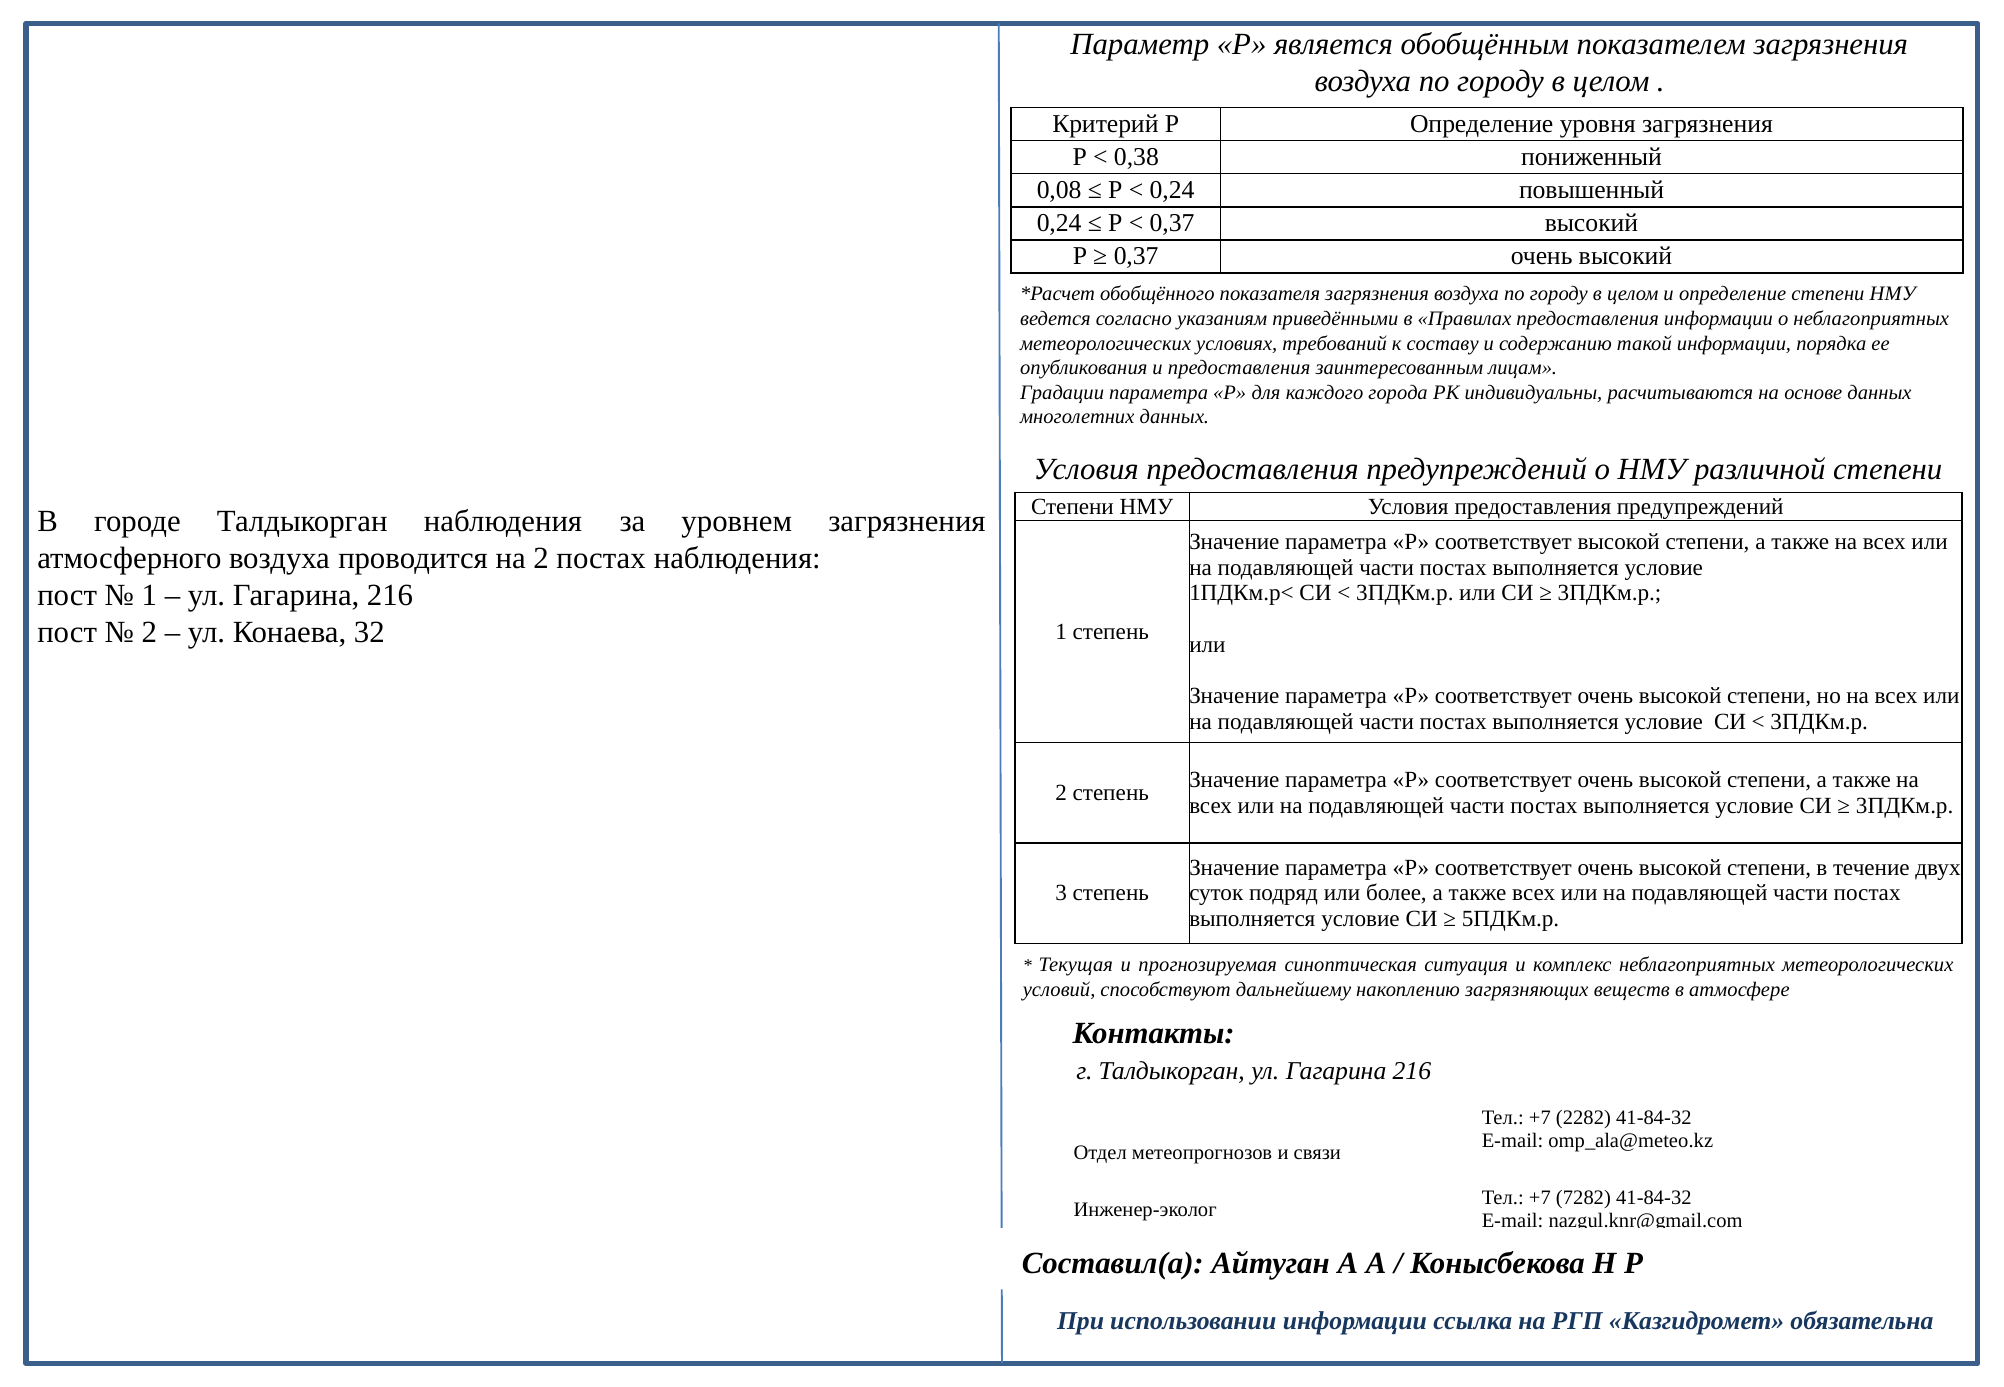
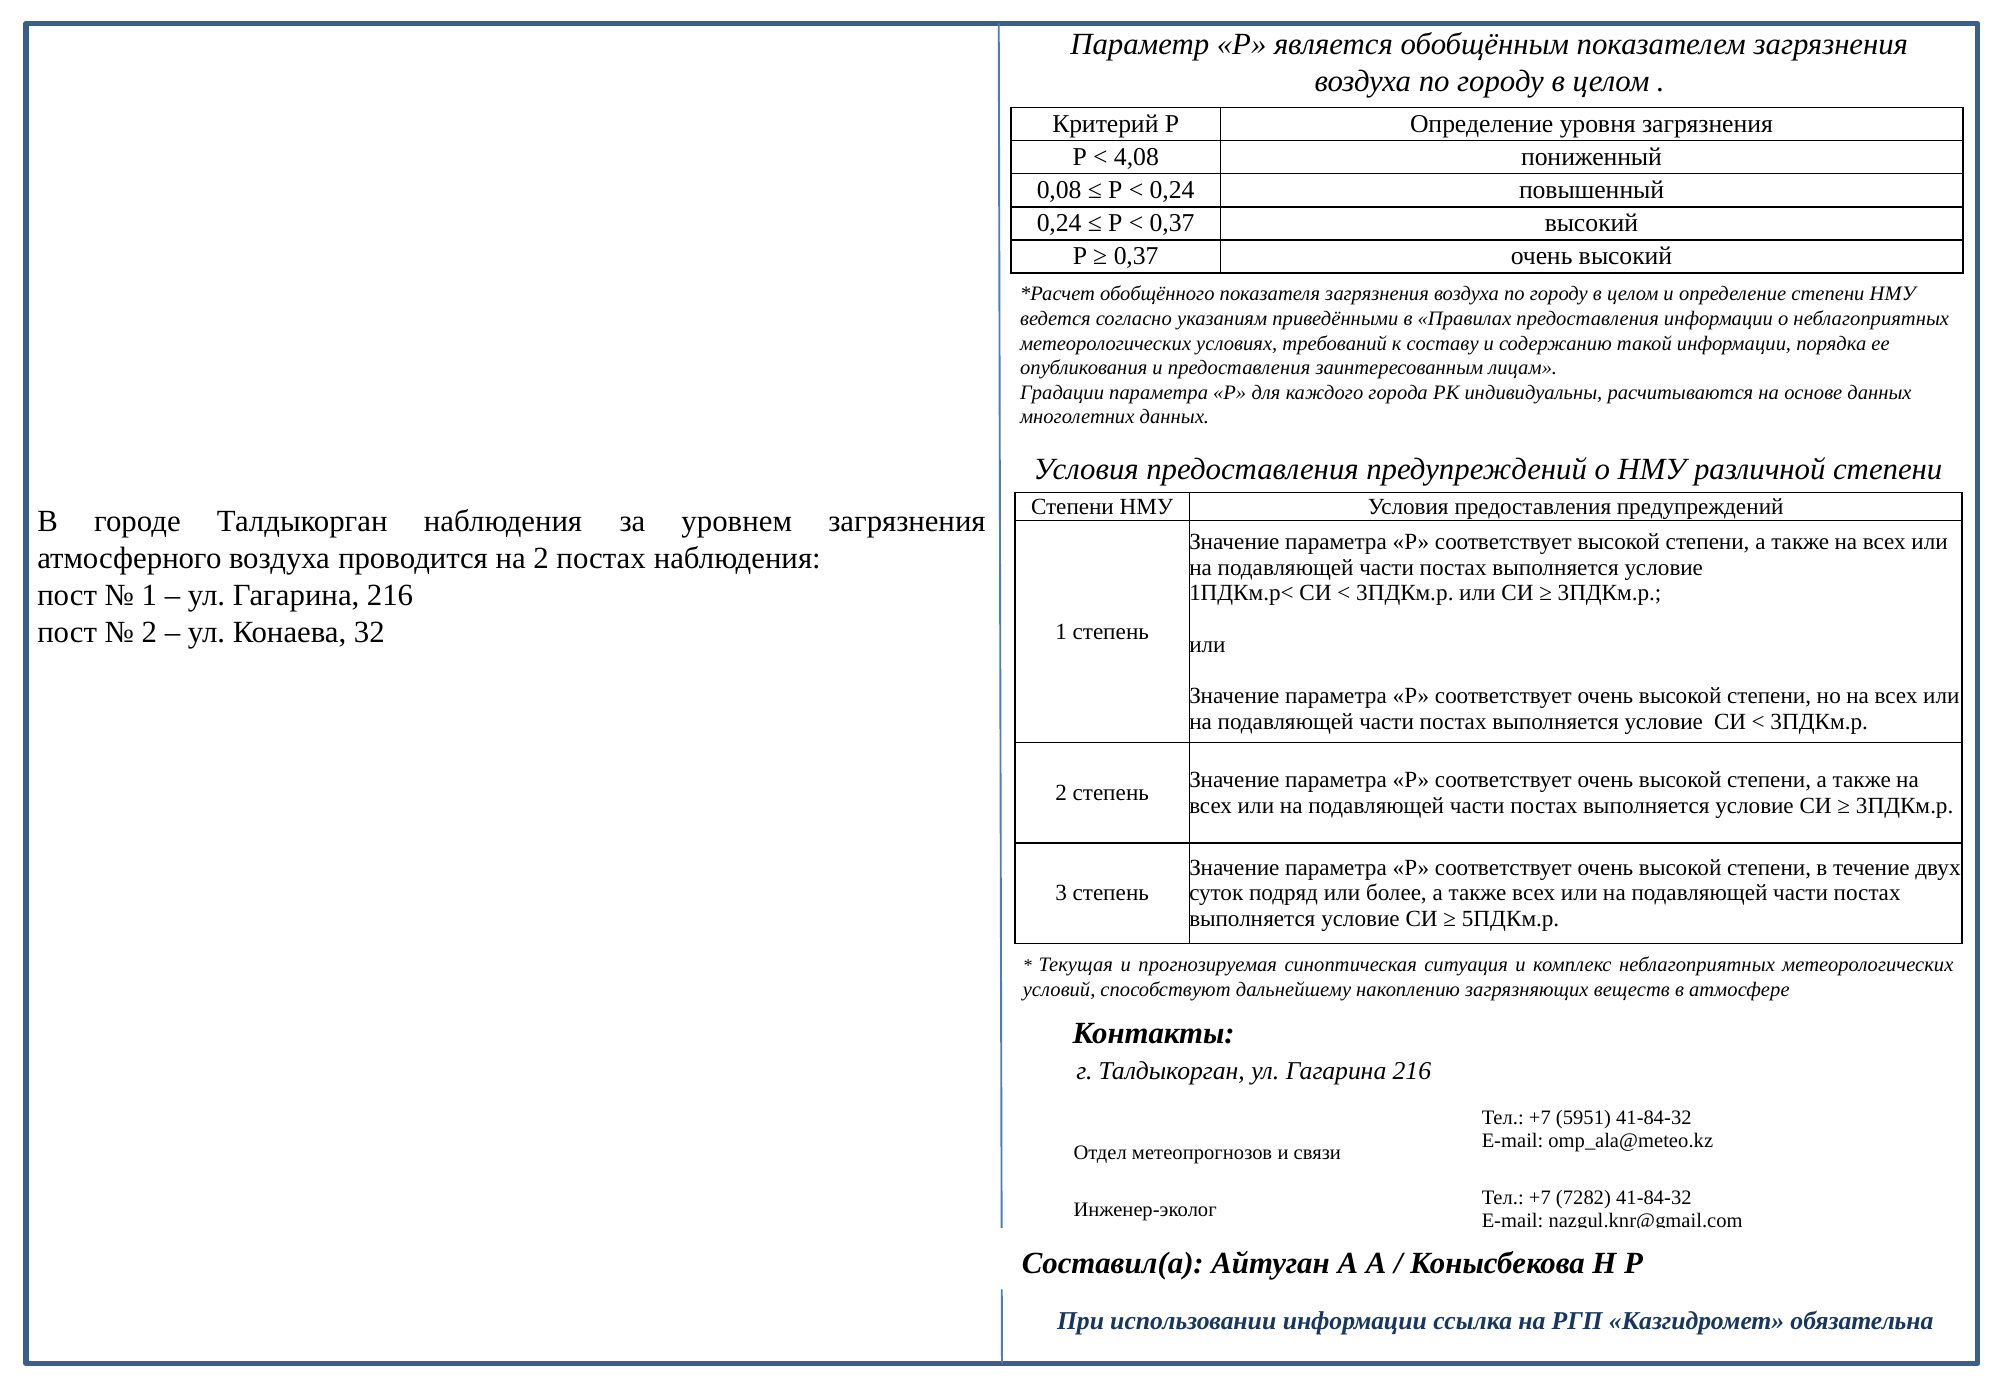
0,38: 0,38 -> 4,08
2282: 2282 -> 5951
